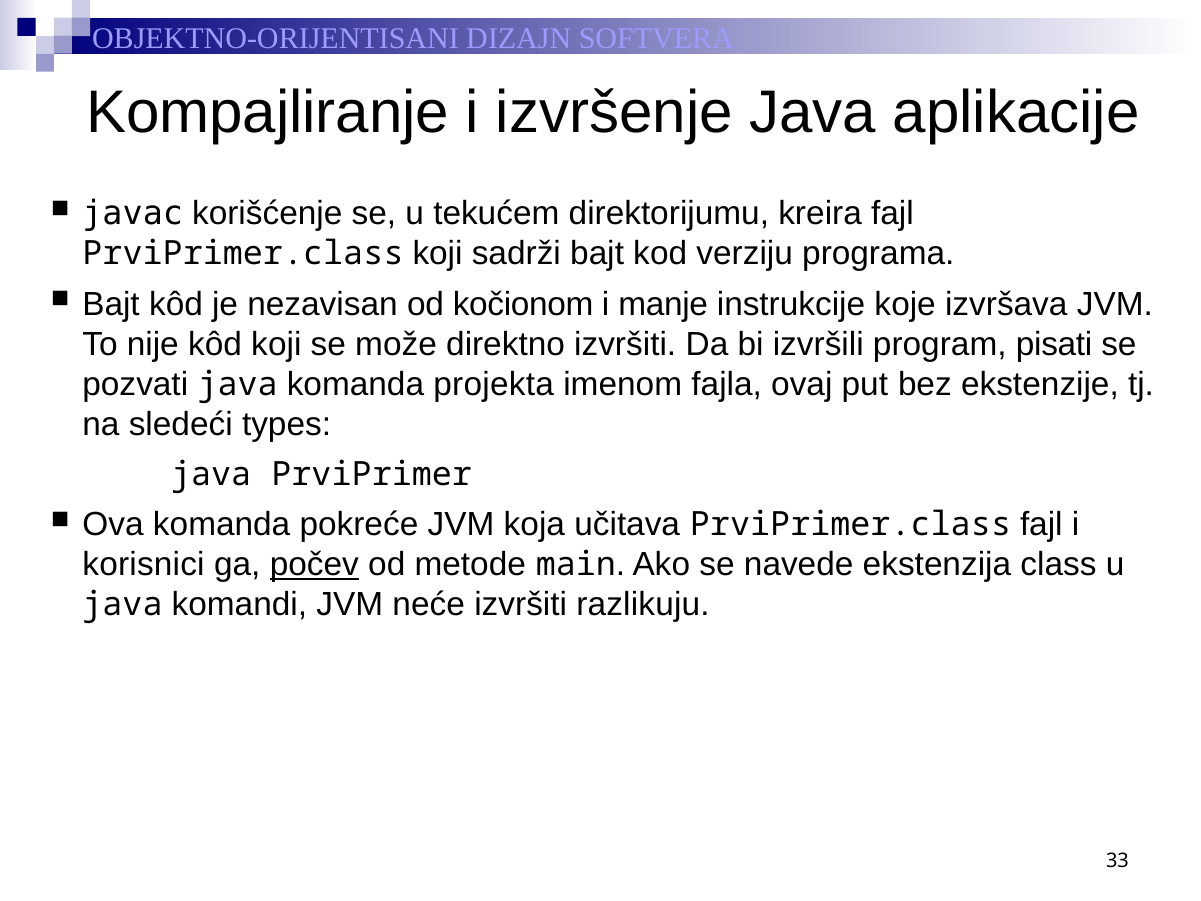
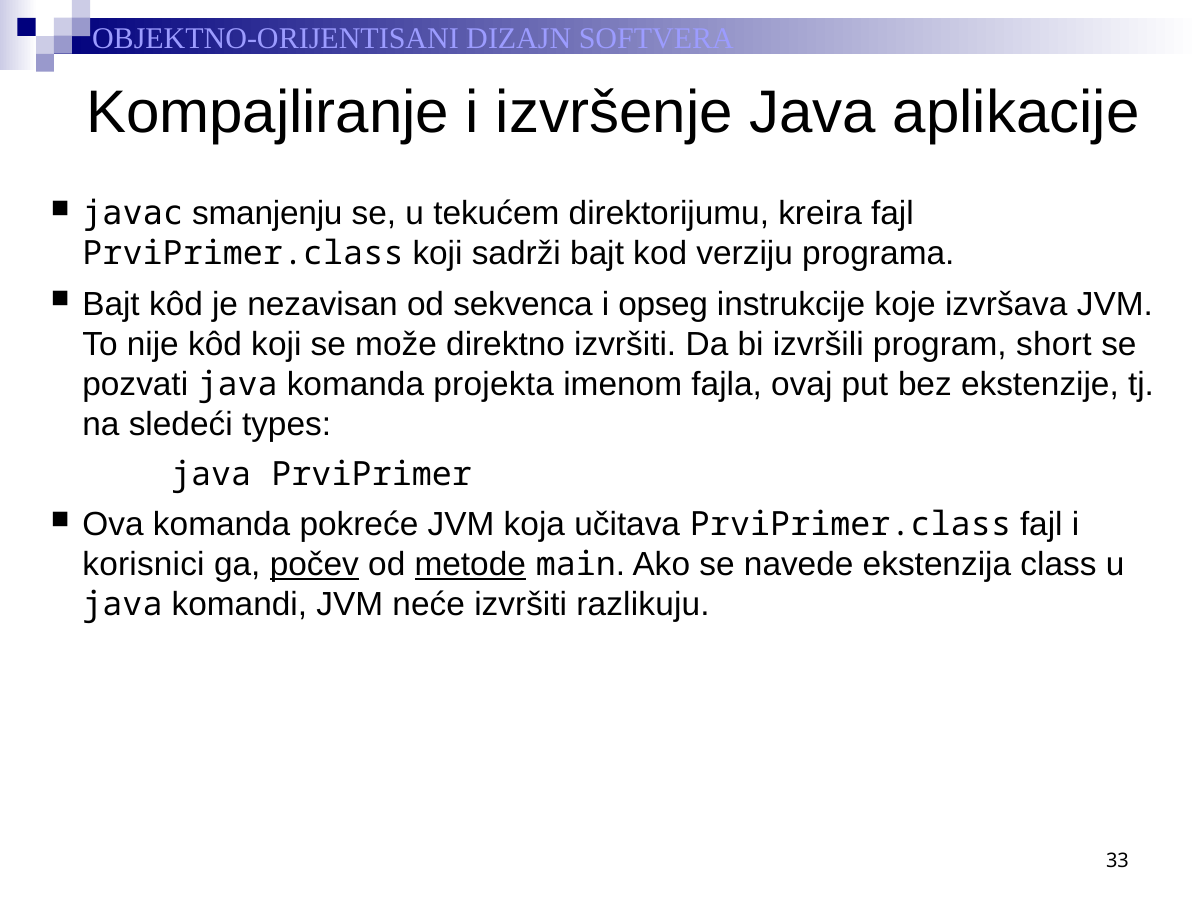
korišćenje: korišćenje -> smanjenju
kočionom: kočionom -> sekvenca
manje: manje -> opseg
pisati: pisati -> short
metode underline: none -> present
